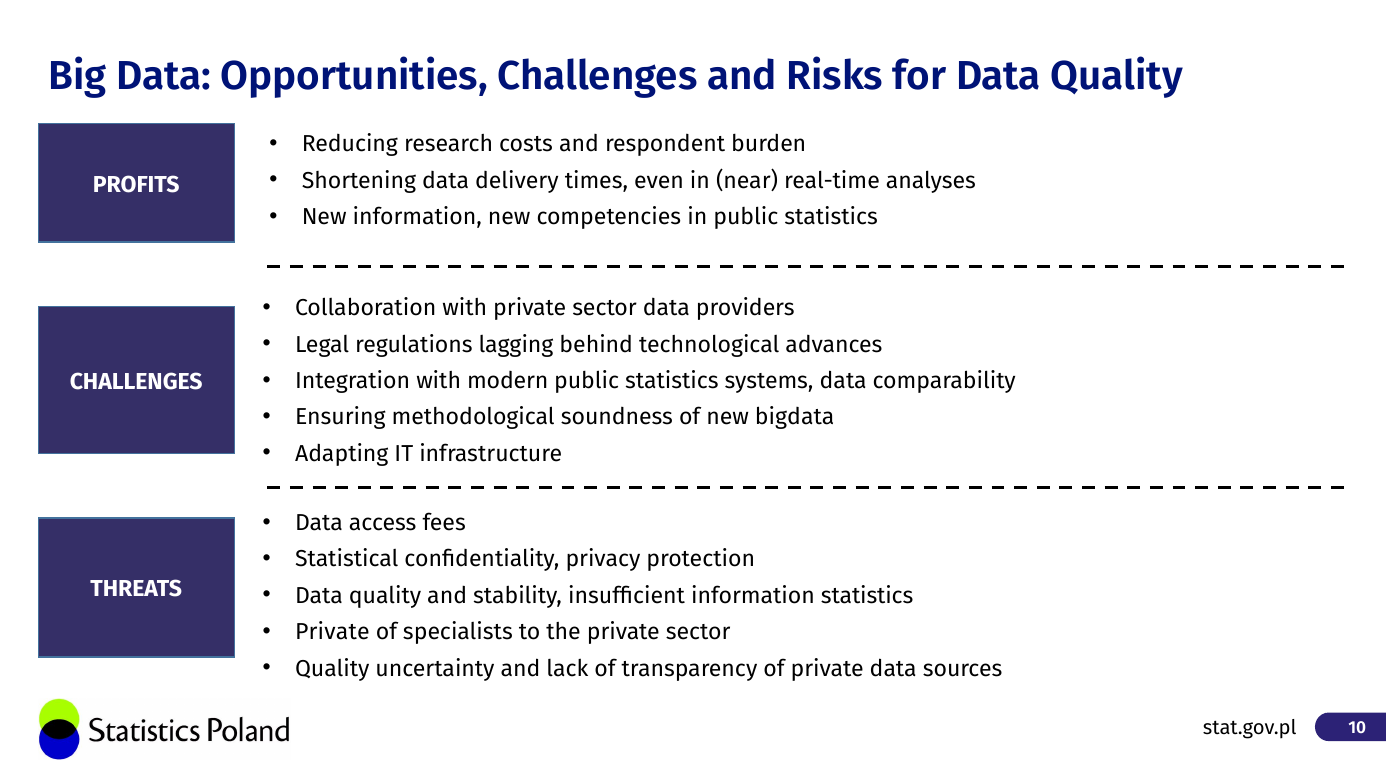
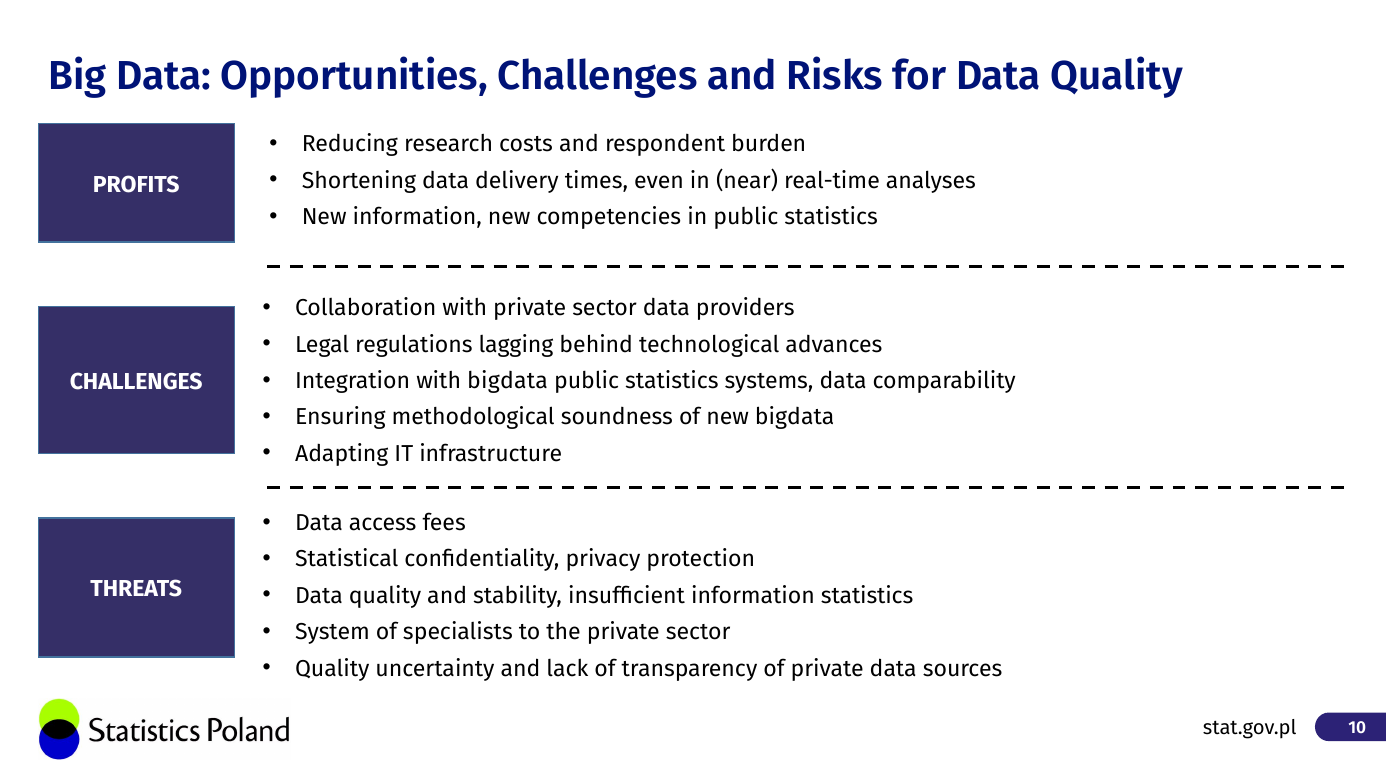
with modern: modern -> bigdata
Private at (332, 633): Private -> System
